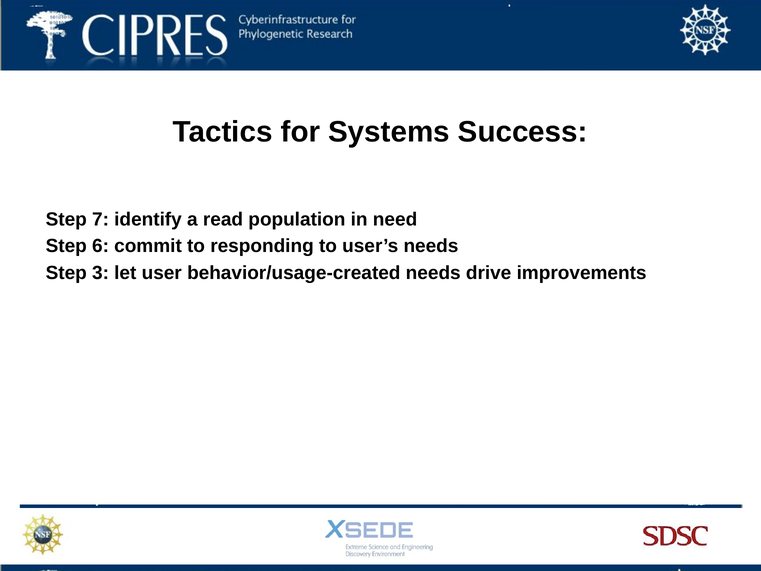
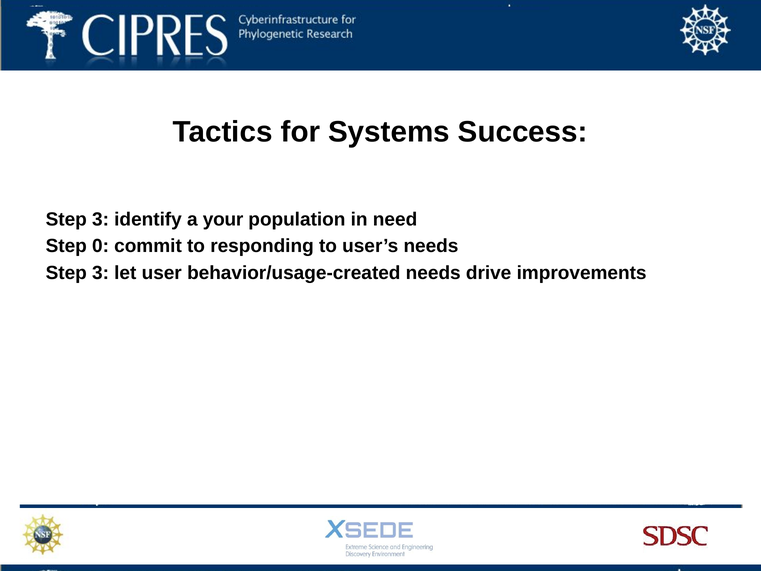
7 at (100, 219): 7 -> 3
read: read -> your
6: 6 -> 0
